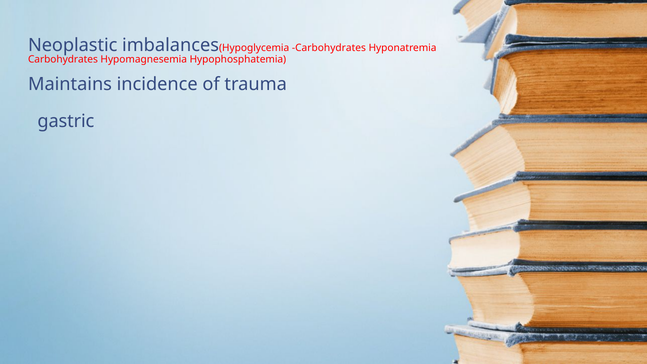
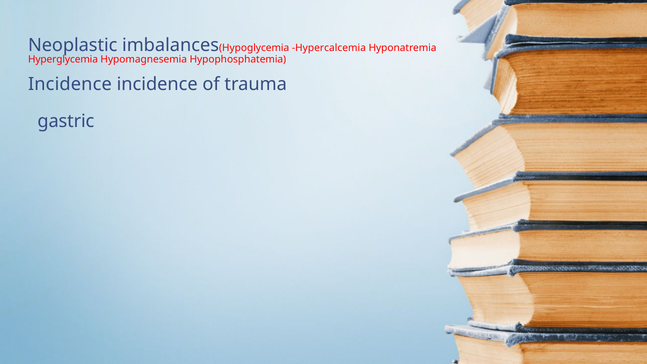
Carbohydrates at (329, 48): Carbohydrates -> Hypercalcemia
Carbohydrates at (63, 60): Carbohydrates -> Hyperglycemia
Maintains at (70, 84): Maintains -> Incidence
